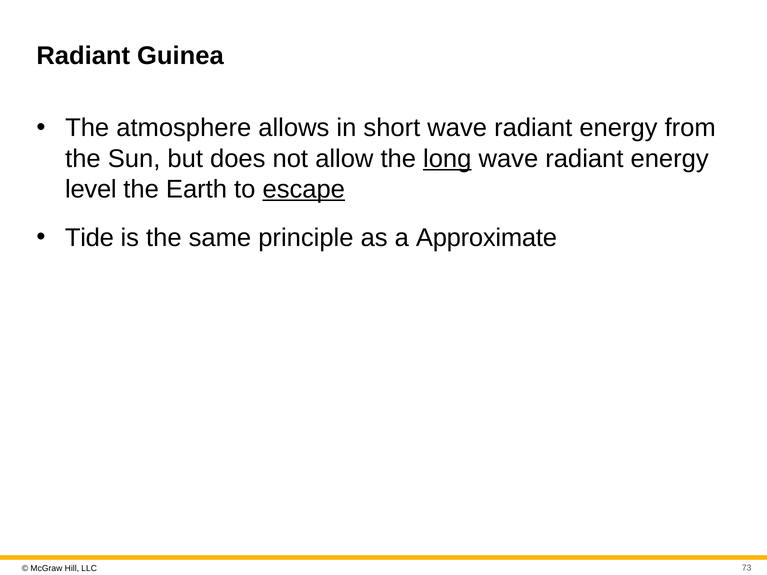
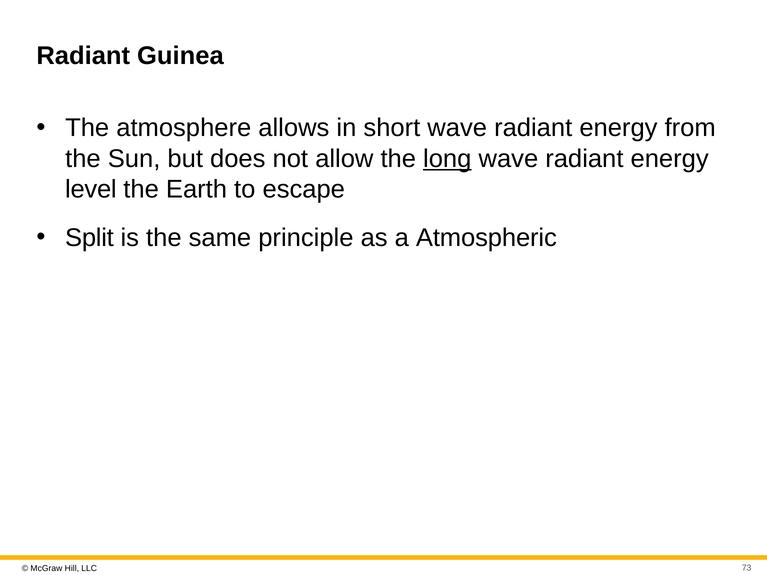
escape underline: present -> none
Tide: Tide -> Split
Approximate: Approximate -> Atmospheric
